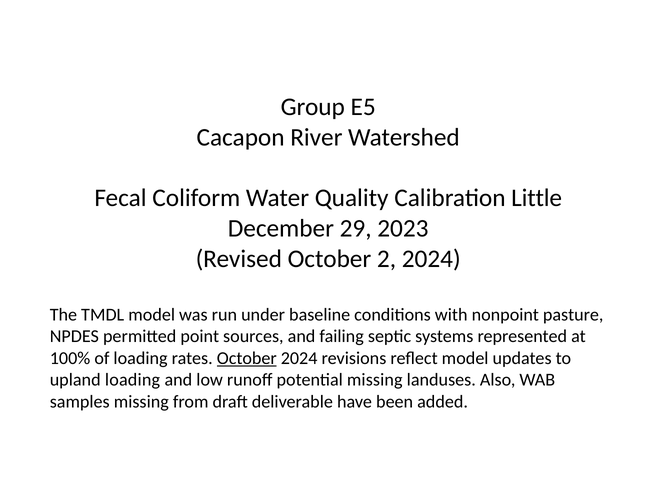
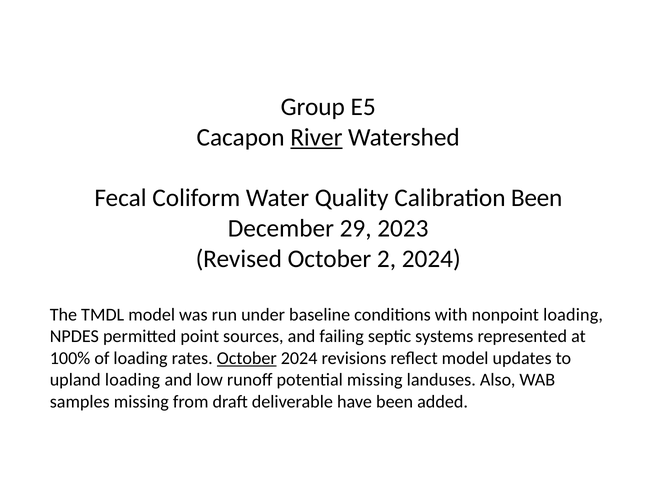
River underline: none -> present
Calibration Little: Little -> Been
nonpoint pasture: pasture -> loading
